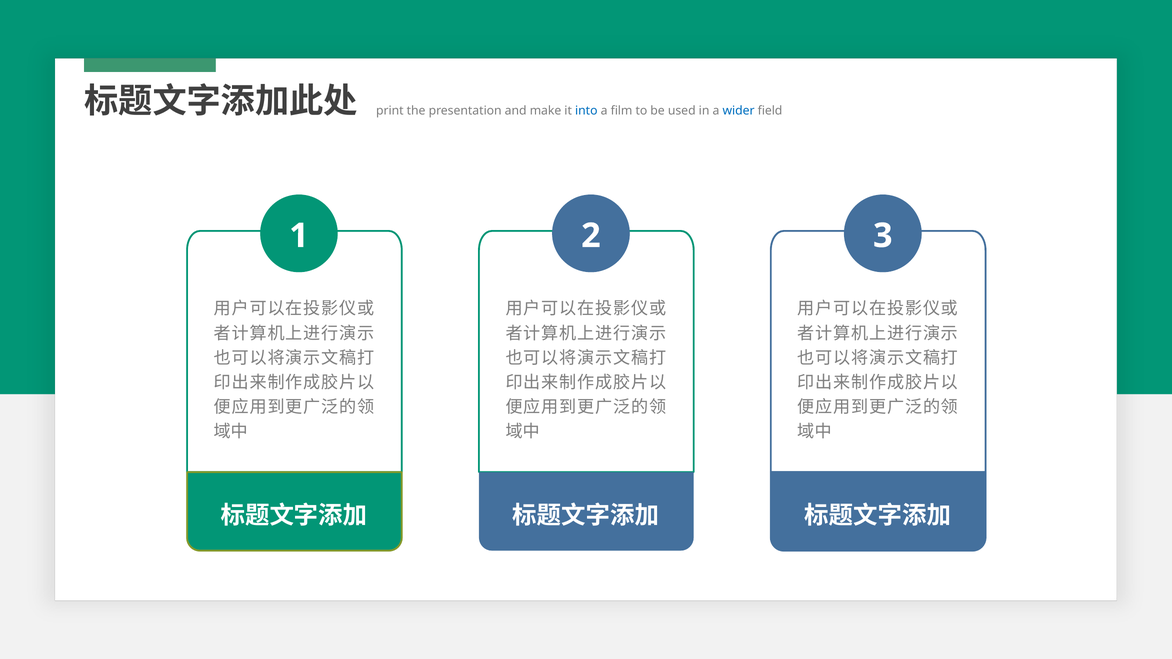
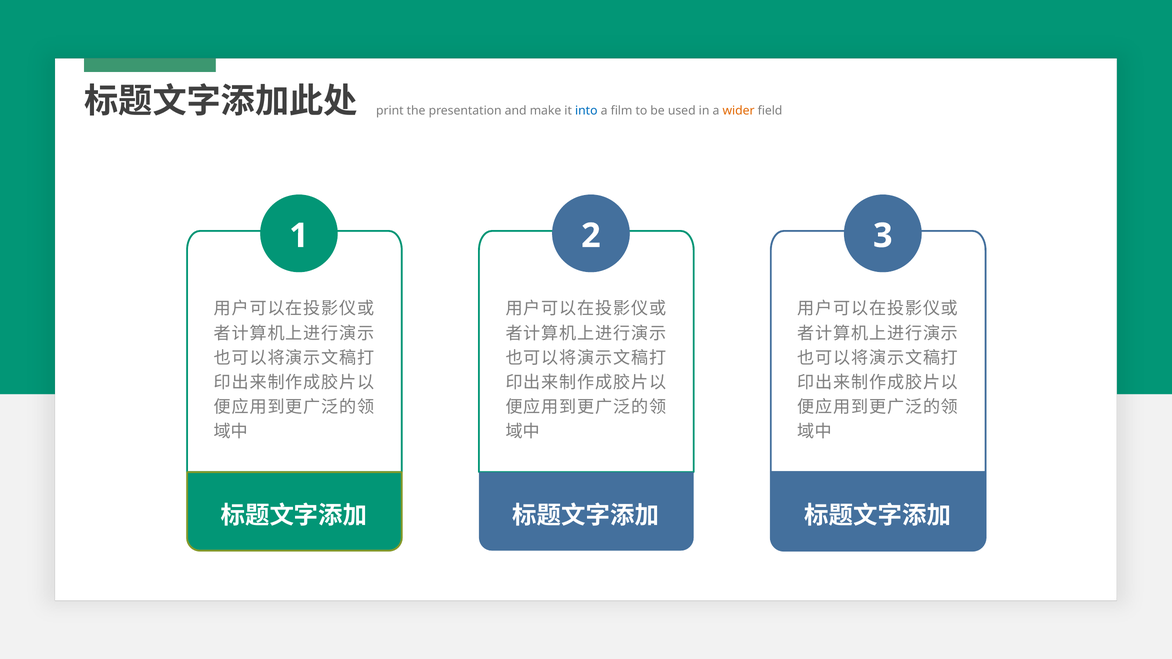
wider colour: blue -> orange
